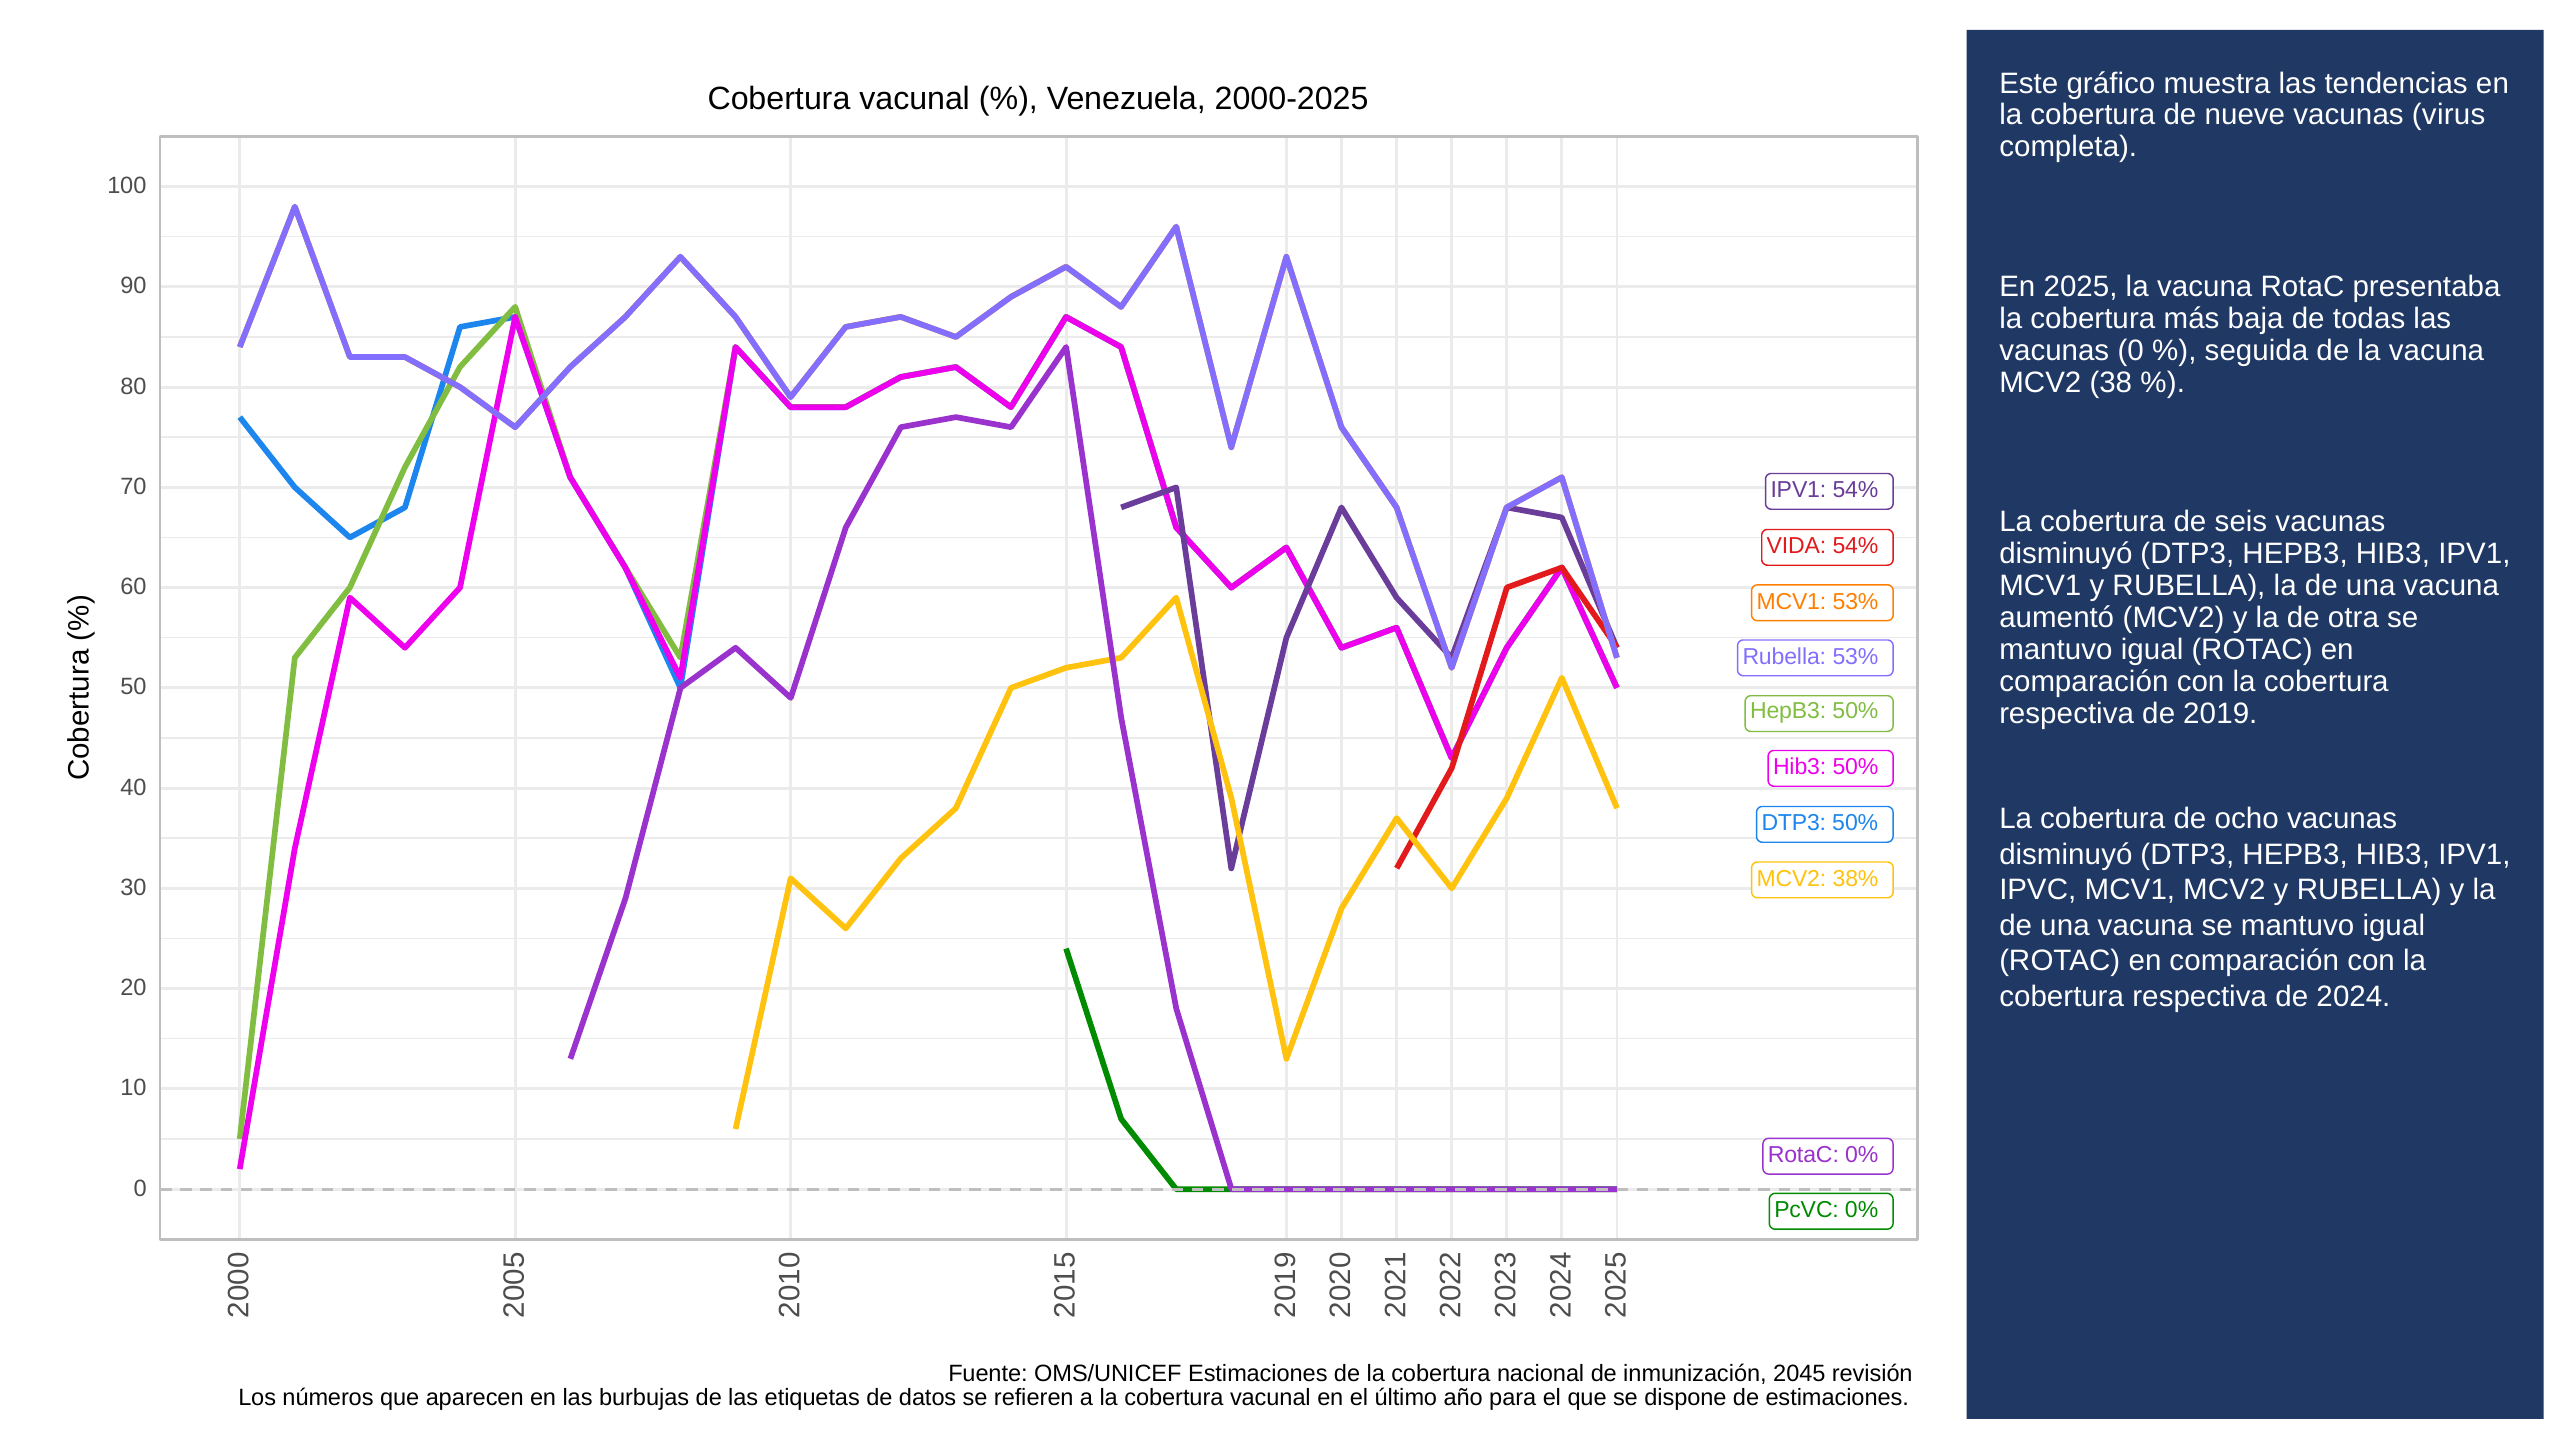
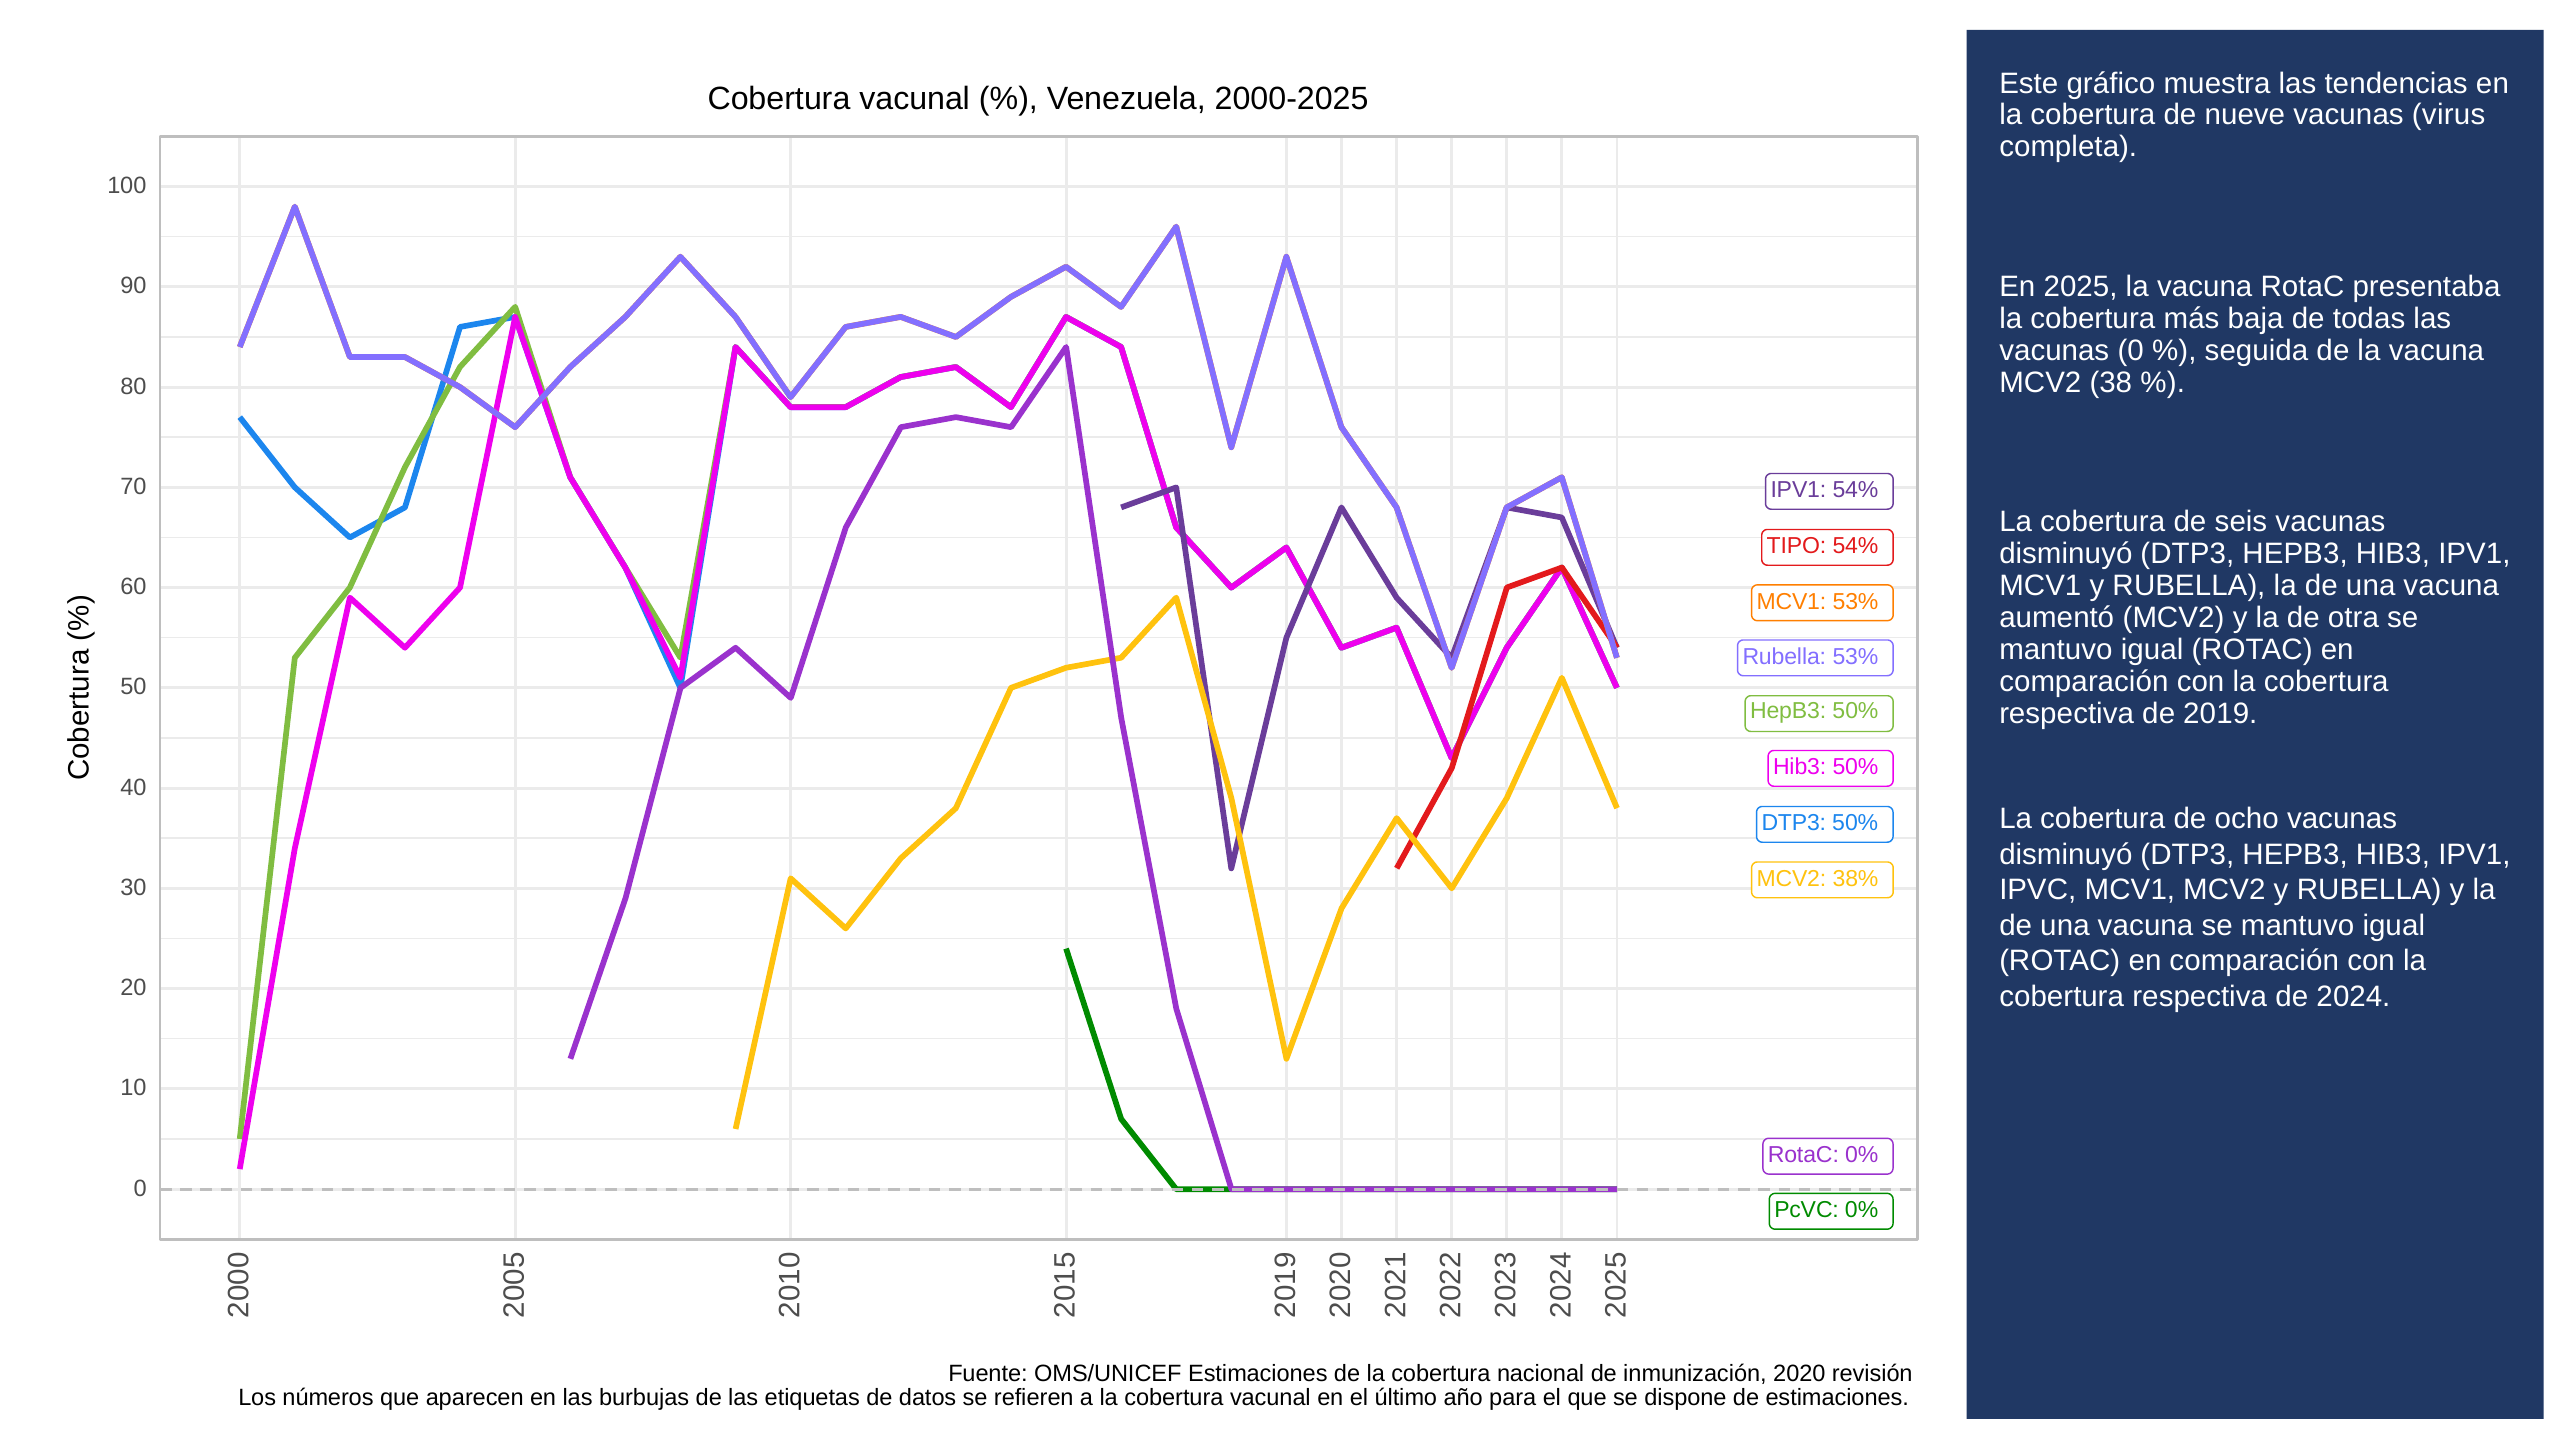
VIDA: VIDA -> TIPO
2045: 2045 -> 2020
